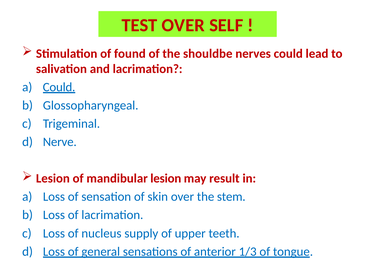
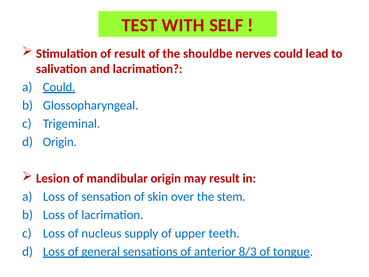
TEST OVER: OVER -> WITH
of found: found -> result
Nerve at (60, 142): Nerve -> Origin
mandibular lesion: lesion -> origin
1/3: 1/3 -> 8/3
